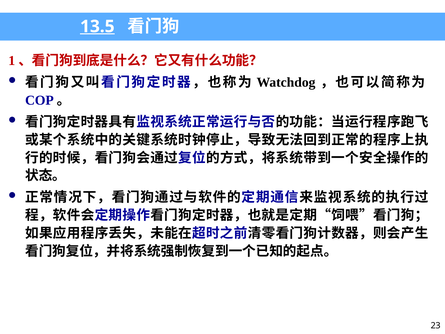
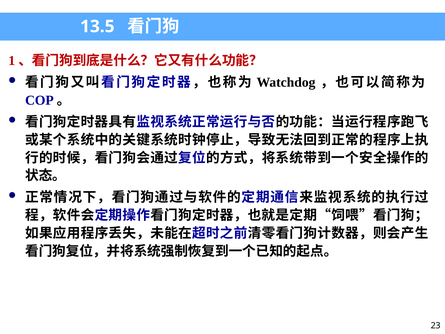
13.5 underline: present -> none
